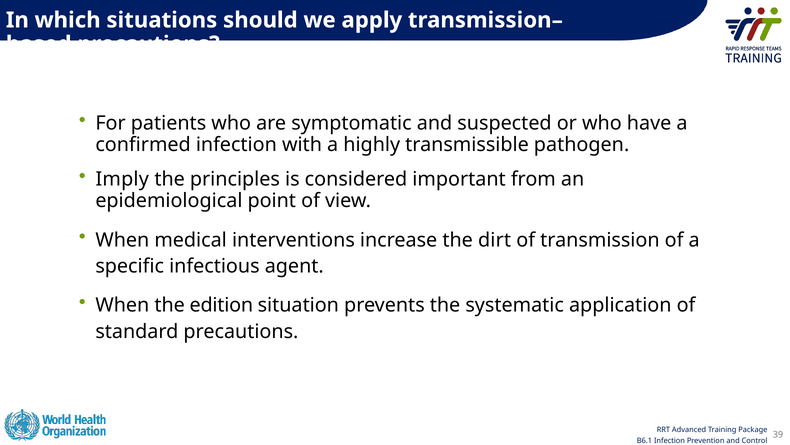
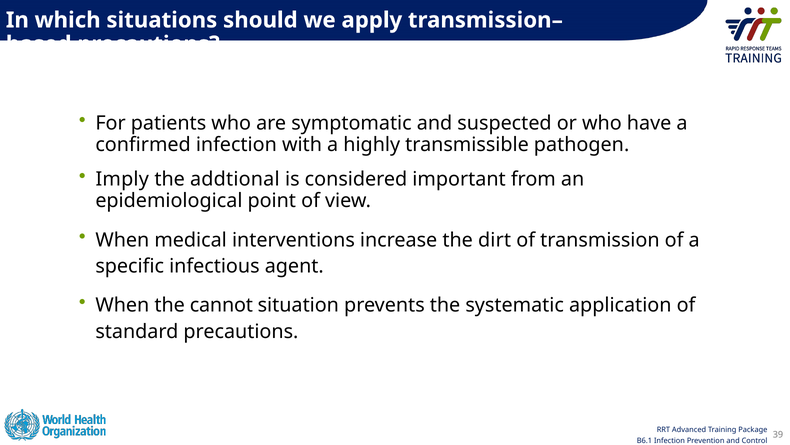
principles: principles -> addtional
edition: edition -> cannot
